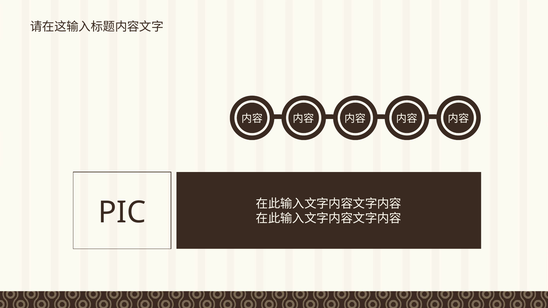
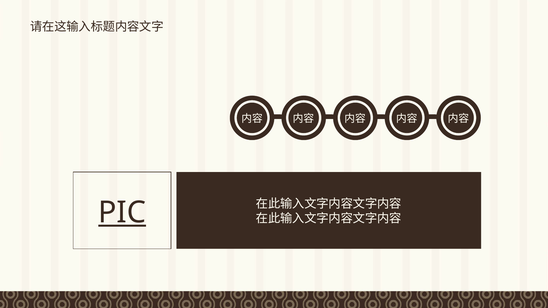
PIC underline: none -> present
